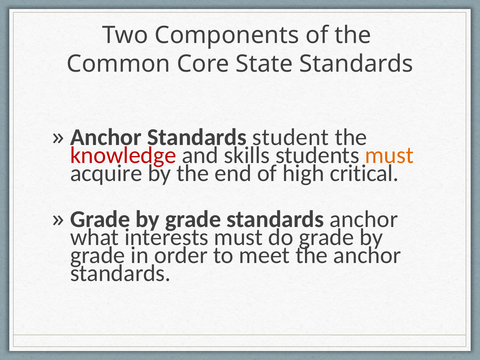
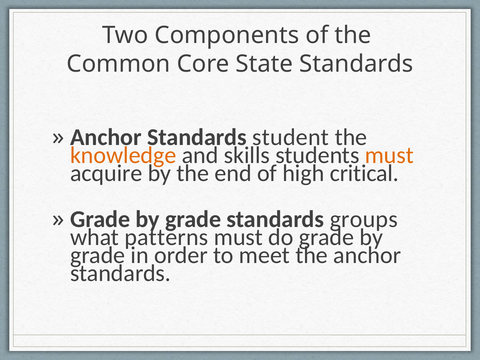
knowledge colour: red -> orange
standards anchor: anchor -> groups
interests: interests -> patterns
